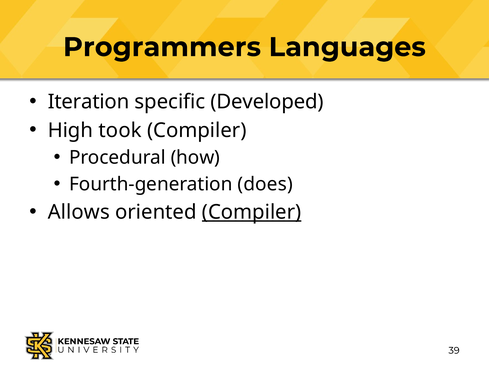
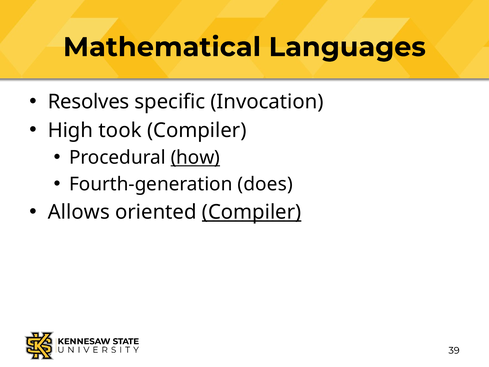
Programmers: Programmers -> Mathematical
Iteration: Iteration -> Resolves
Developed: Developed -> Invocation
how underline: none -> present
